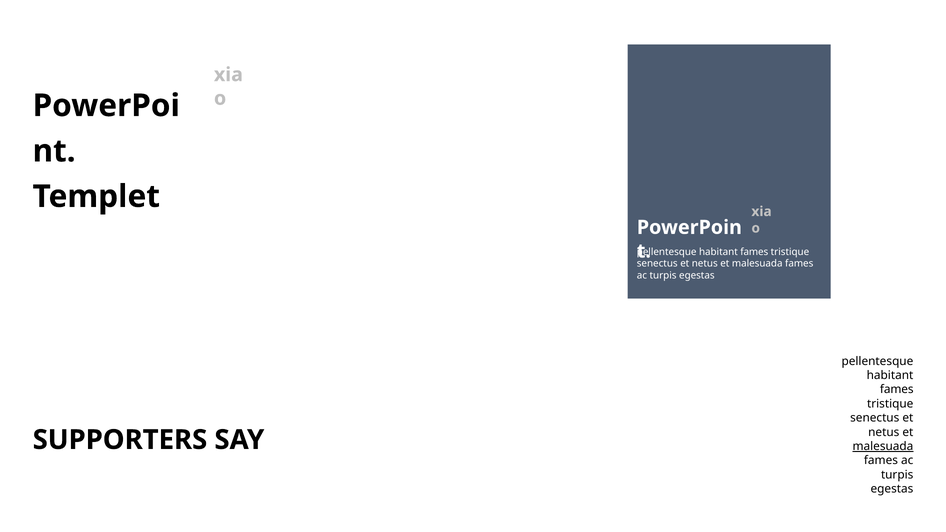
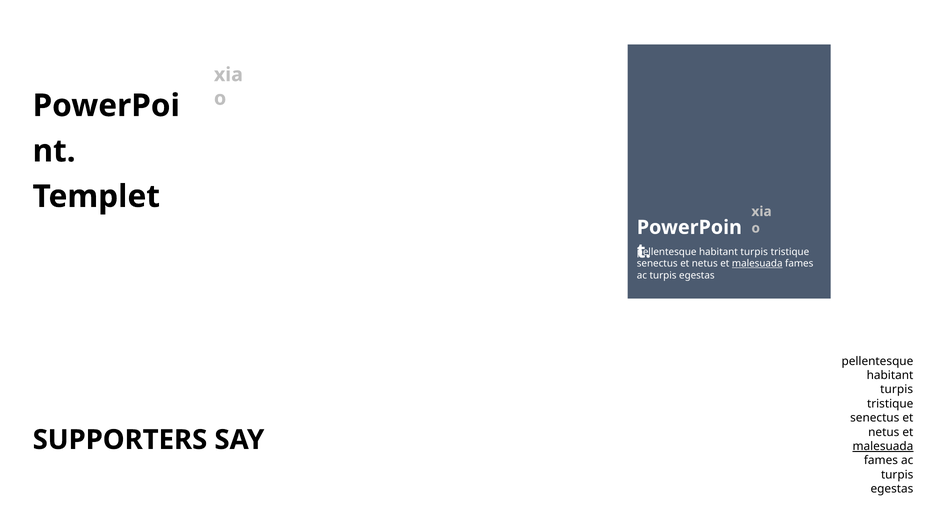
fames at (754, 252): fames -> turpis
malesuada at (757, 264) underline: none -> present
fames at (897, 390): fames -> turpis
